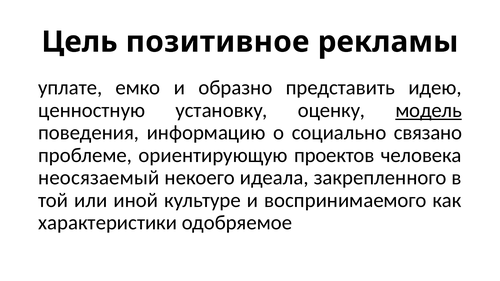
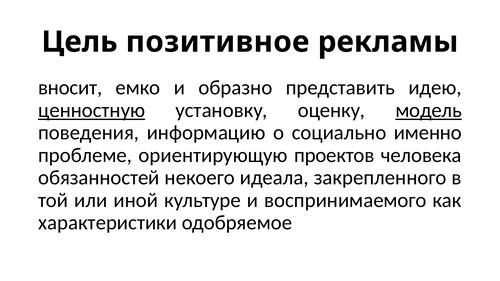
уплате: уплате -> вносит
ценностную underline: none -> present
связано: связано -> именно
неосязаемый: неосязаемый -> обязанностей
